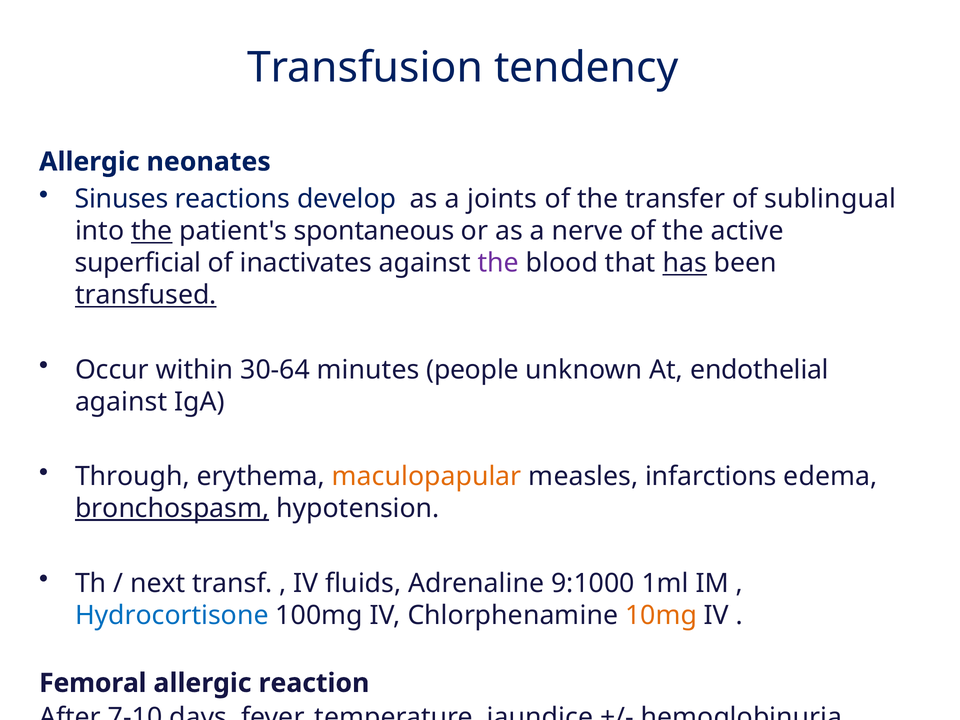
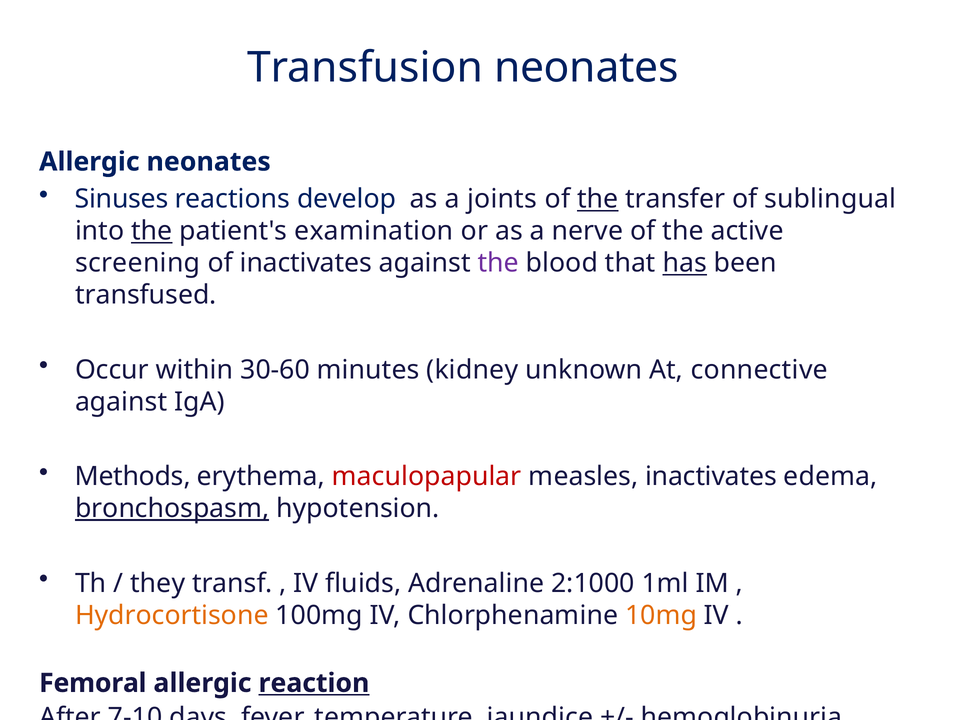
Transfusion tendency: tendency -> neonates
the at (598, 199) underline: none -> present
spontaneous: spontaneous -> examination
superficial: superficial -> screening
transfused underline: present -> none
30-64: 30-64 -> 30-60
people: people -> kidney
endothelial: endothelial -> connective
Through: Through -> Methods
maculopapular colour: orange -> red
measles infarctions: infarctions -> inactivates
next: next -> they
9:1000: 9:1000 -> 2:1000
Hydrocortisone colour: blue -> orange
reaction underline: none -> present
